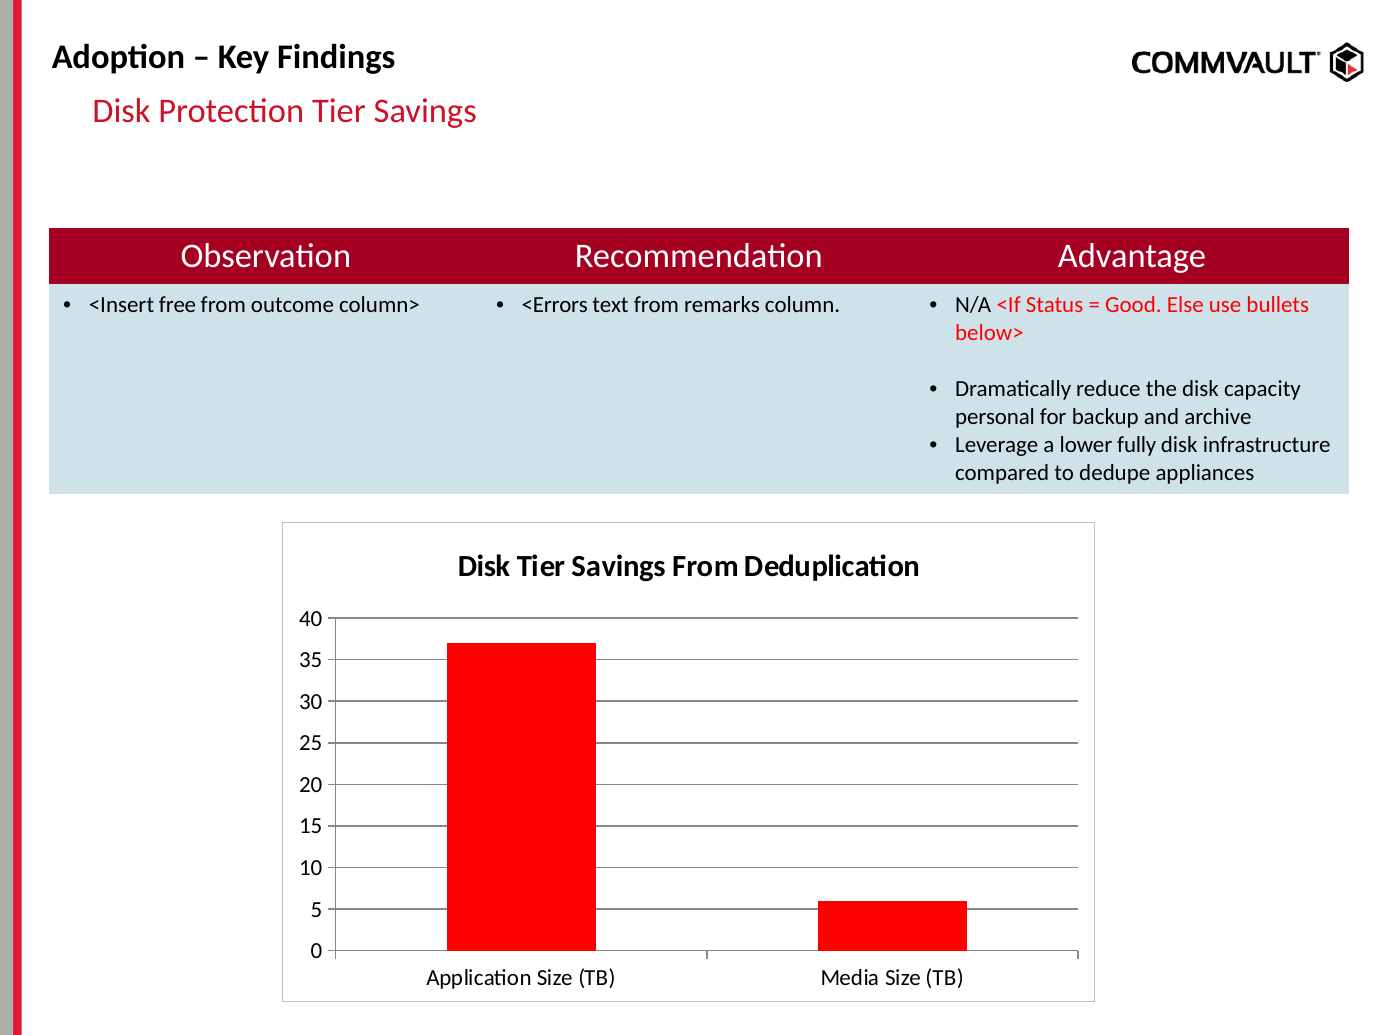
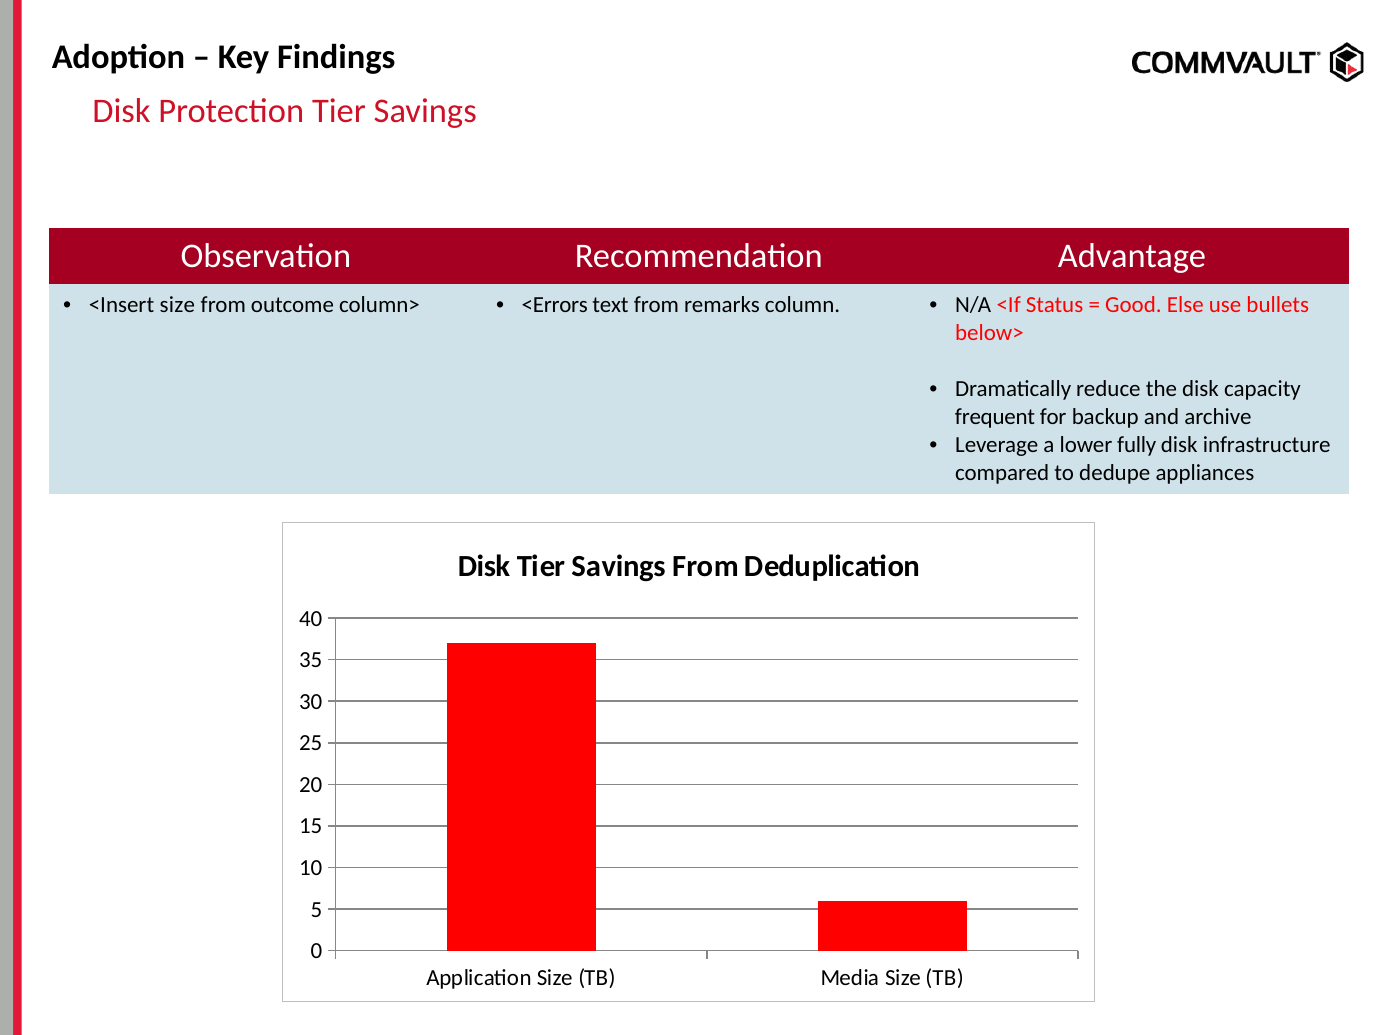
<Insert free: free -> size
personal: personal -> frequent
